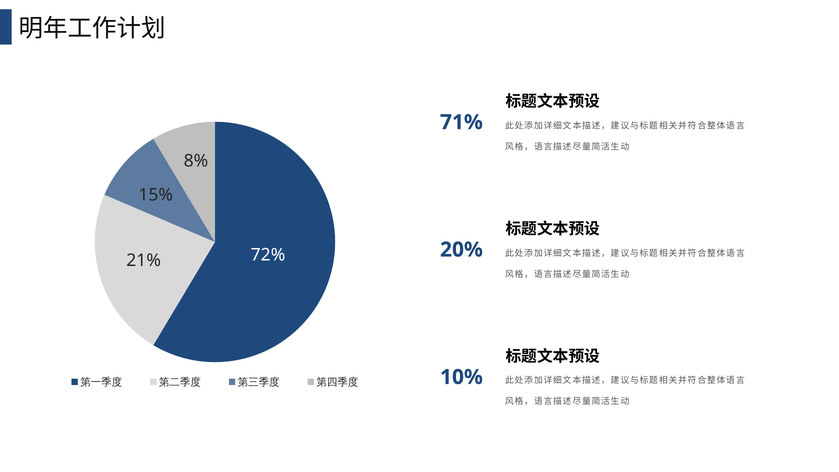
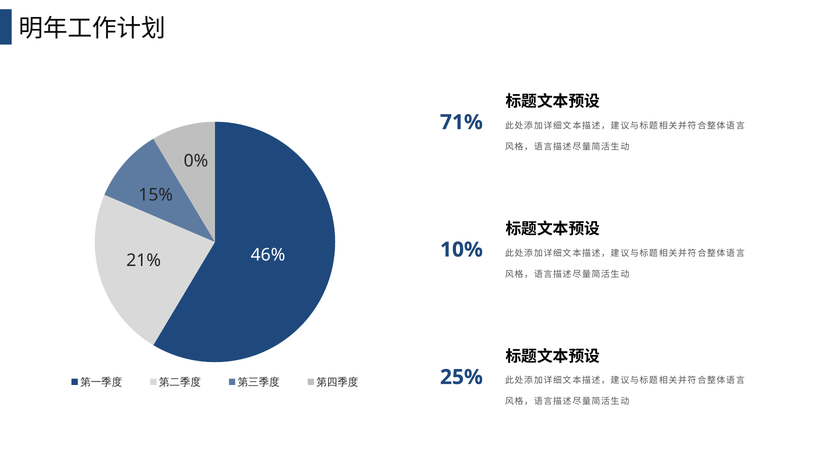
8%: 8% -> 0%
20%: 20% -> 10%
72%: 72% -> 46%
10%: 10% -> 25%
